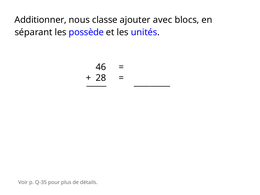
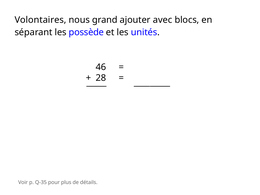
Additionner: Additionner -> Volontaires
classe: classe -> grand
